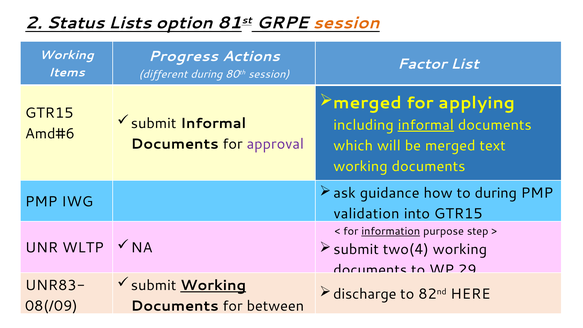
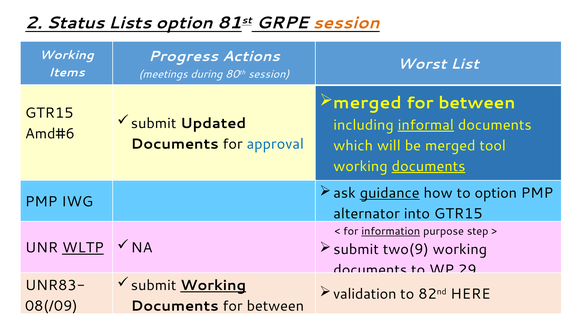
Factor: Factor -> Worst
different: different -> meetings
applying at (477, 103): applying -> between
submit Informal: Informal -> Updated
approval colour: purple -> blue
text: text -> tool
documents at (429, 166) underline: none -> present
guidance underline: none -> present
to during: during -> option
validation: validation -> alternator
two(4: two(4 -> two(9
WLTP underline: none -> present
discharge: discharge -> validation
